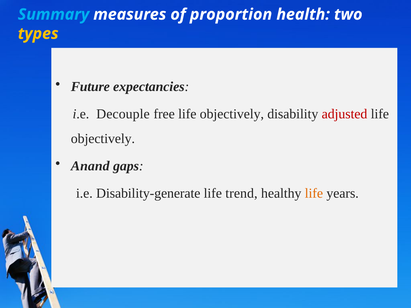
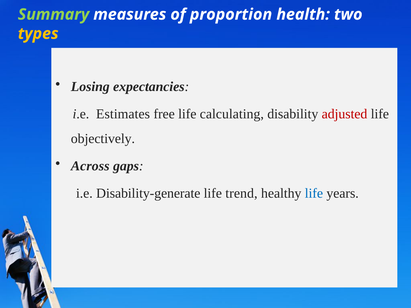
Summary colour: light blue -> light green
Future: Future -> Losing
Decouple: Decouple -> Estimates
free life objectively: objectively -> calculating
Anand: Anand -> Across
life at (314, 193) colour: orange -> blue
